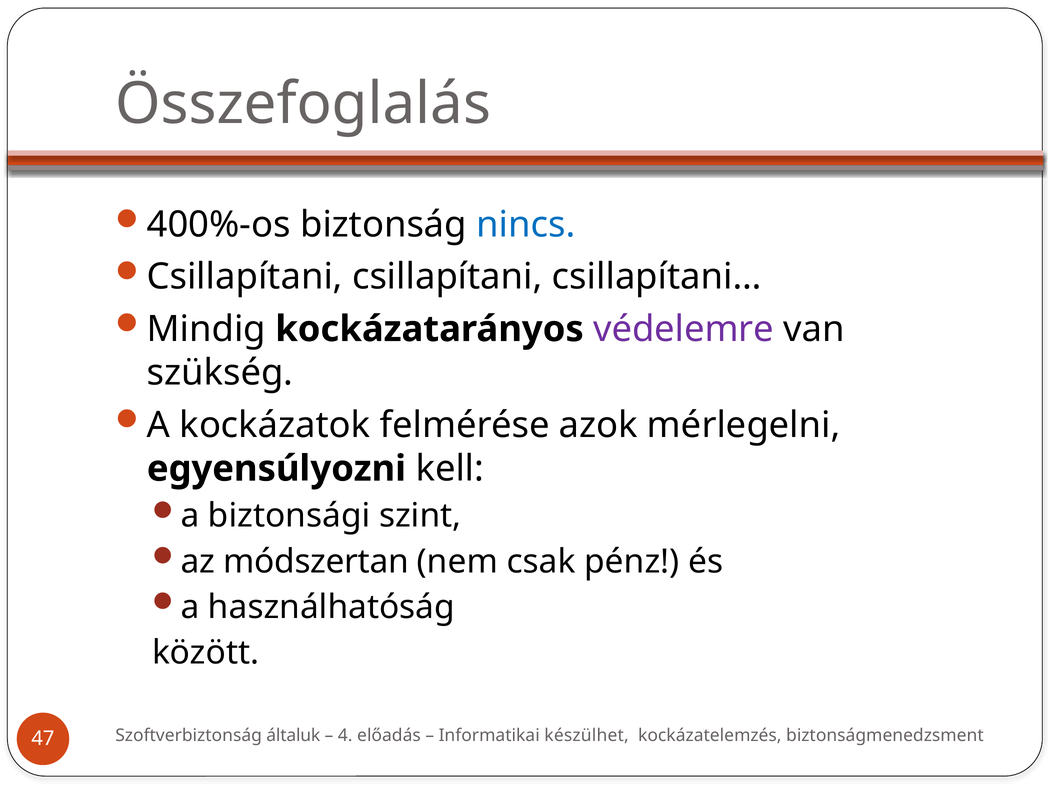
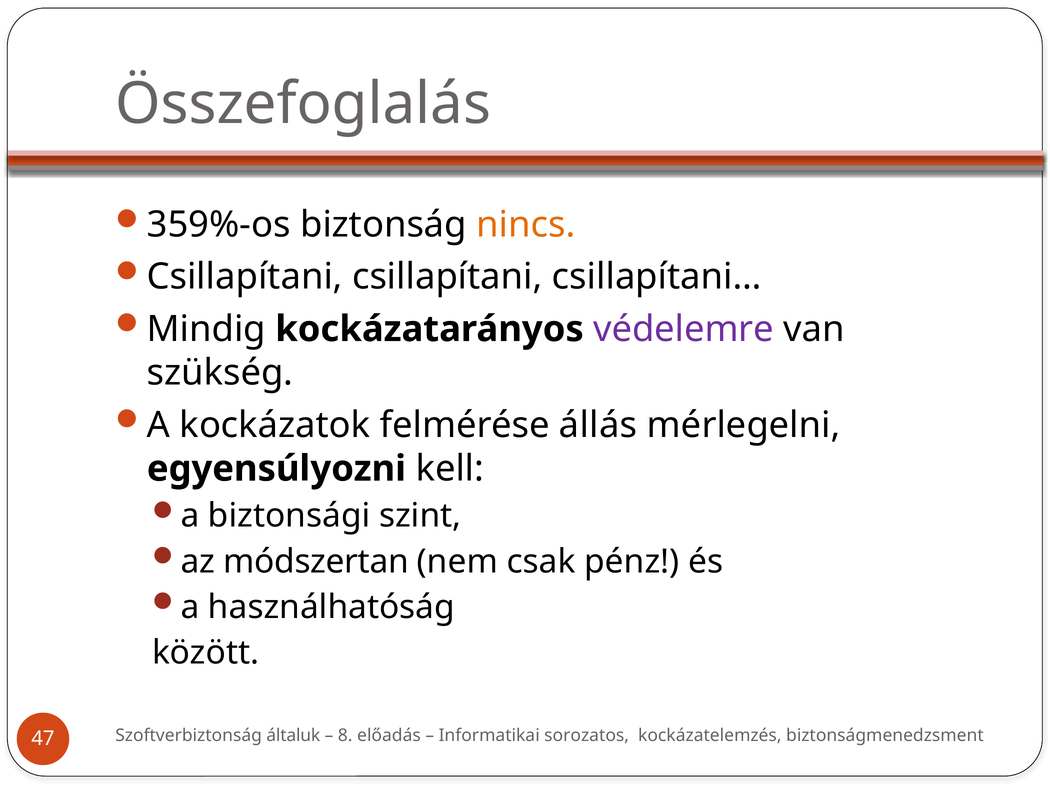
400%-os: 400%-os -> 359%-os
nincs colour: blue -> orange
azok: azok -> állás
4: 4 -> 8
készülhet: készülhet -> sorozatos
